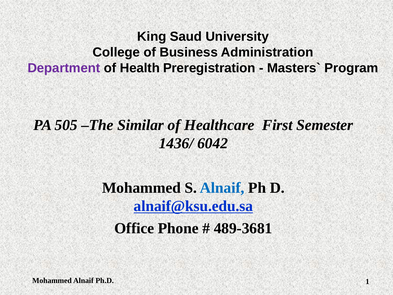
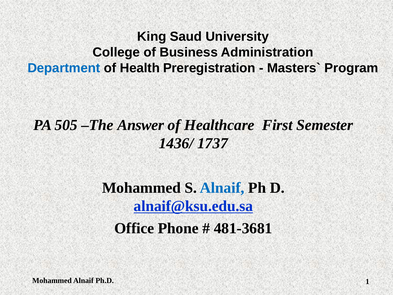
Department colour: purple -> blue
Similar: Similar -> Answer
6042: 6042 -> 1737
489-3681: 489-3681 -> 481-3681
